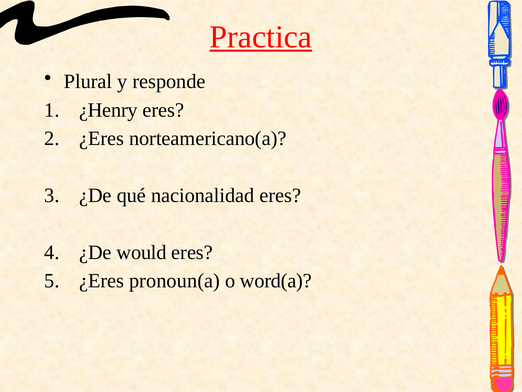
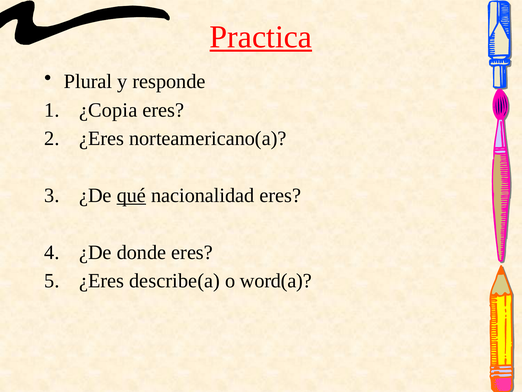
¿Henry: ¿Henry -> ¿Copia
qué underline: none -> present
would: would -> donde
pronoun(a: pronoun(a -> describe(a
